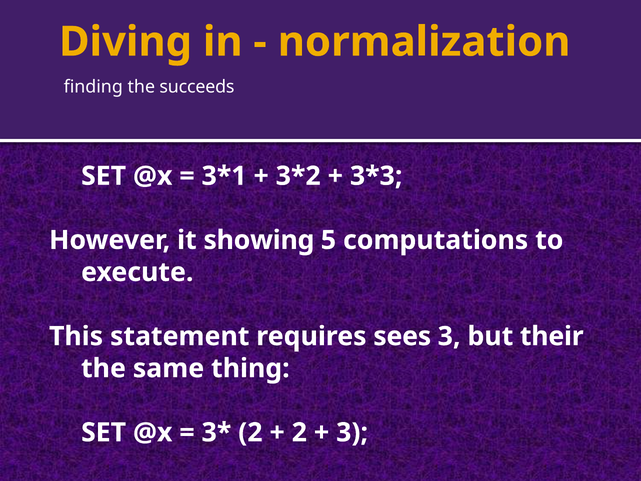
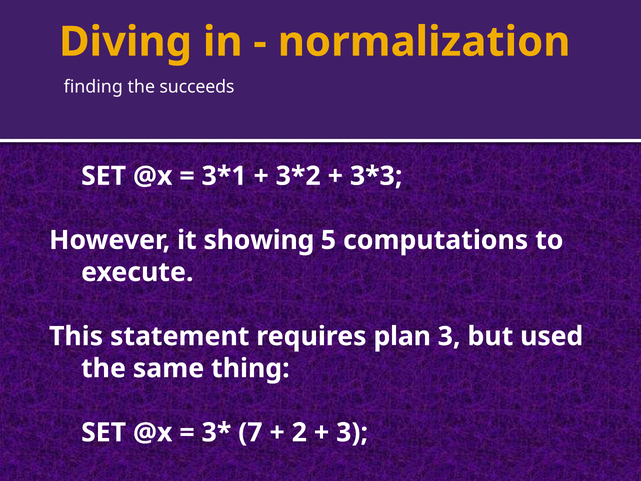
sees: sees -> plan
their: their -> used
2 at (250, 432): 2 -> 7
